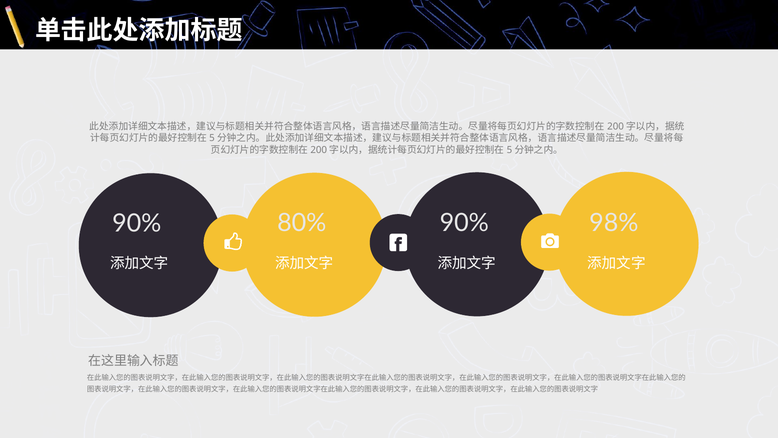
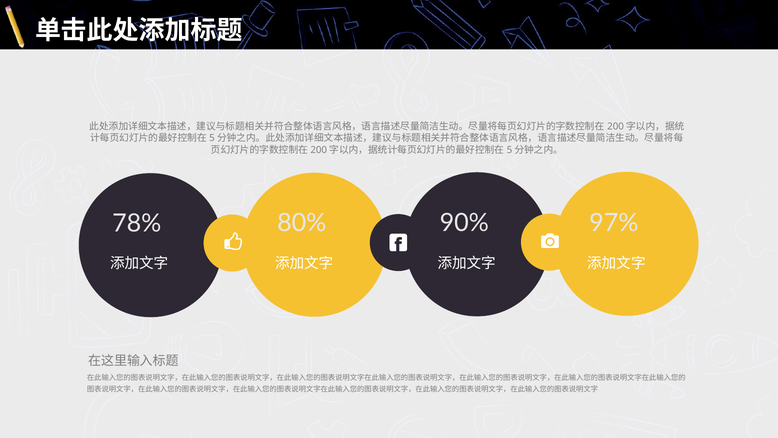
98%: 98% -> 97%
90% at (137, 223): 90% -> 78%
